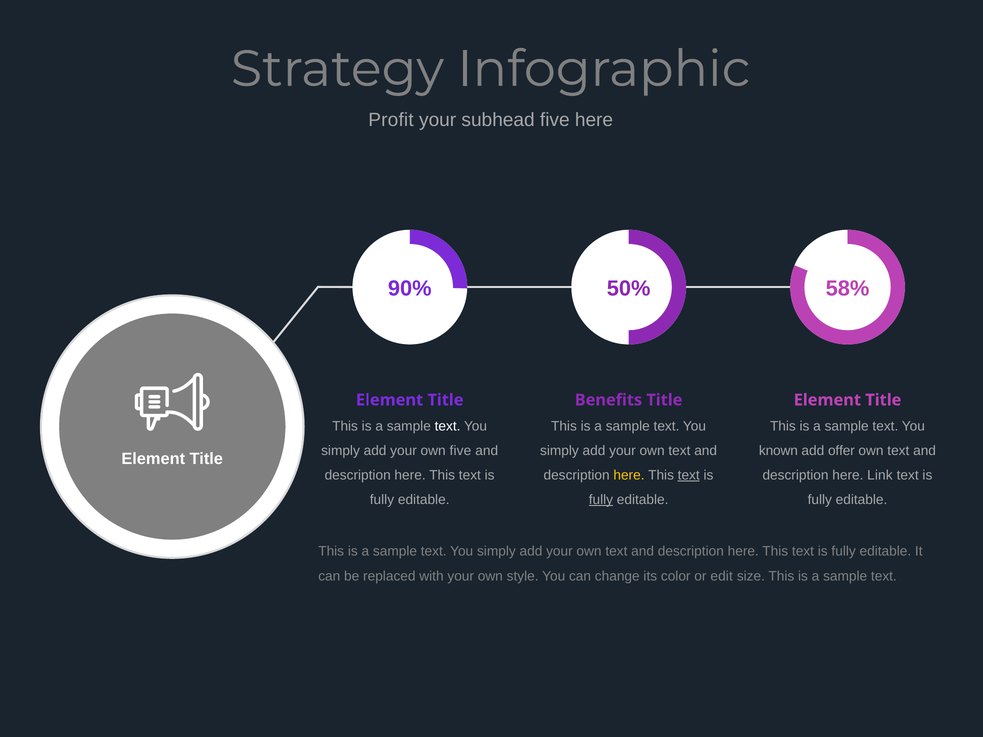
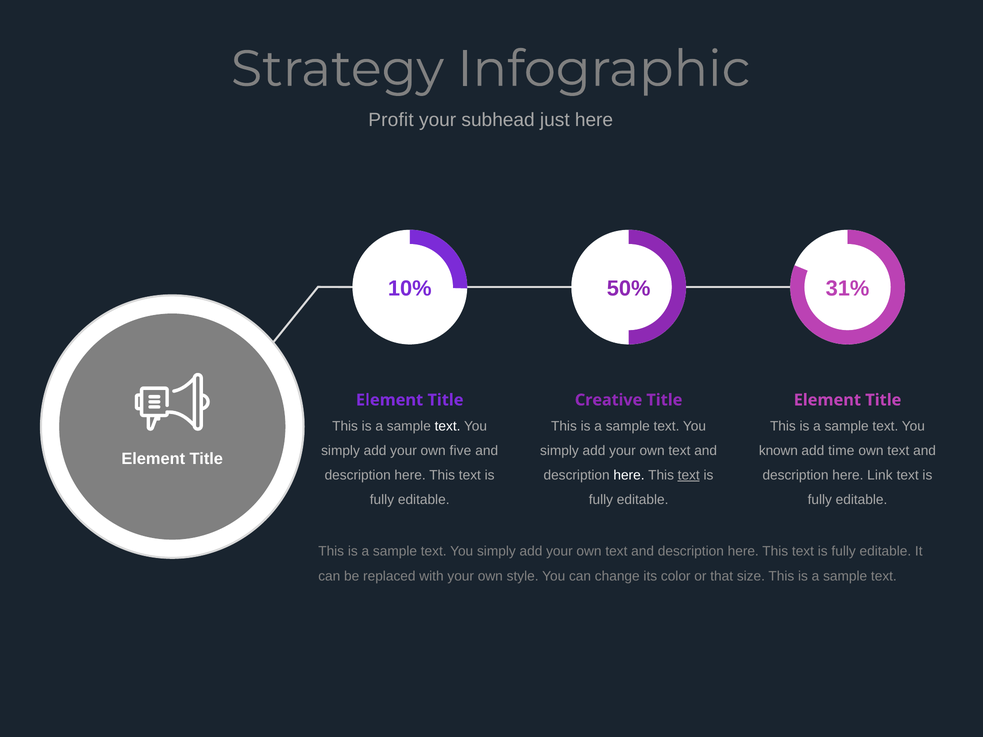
subhead five: five -> just
90%: 90% -> 10%
58%: 58% -> 31%
Benefits: Benefits -> Creative
offer: offer -> time
here at (629, 475) colour: yellow -> white
fully at (601, 500) underline: present -> none
edit: edit -> that
